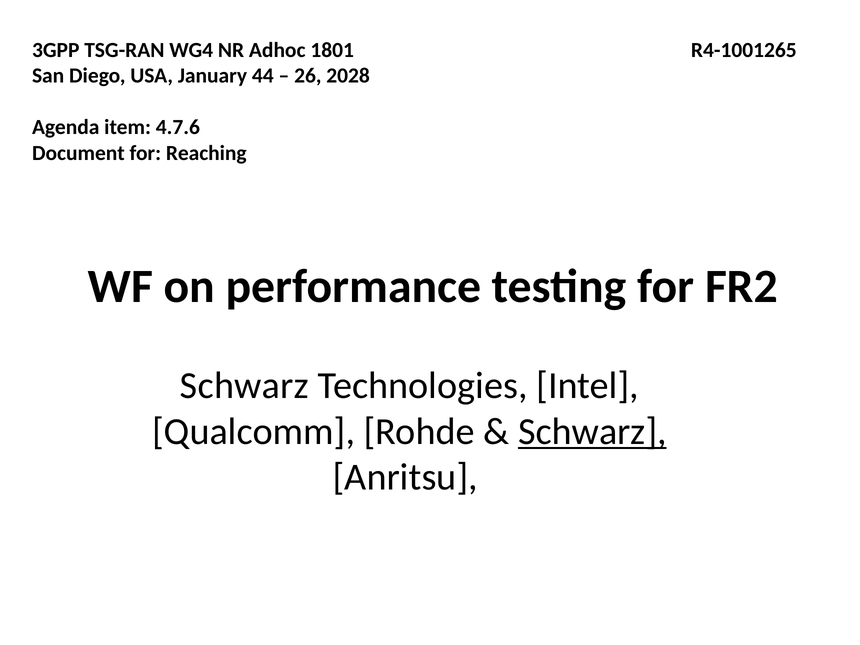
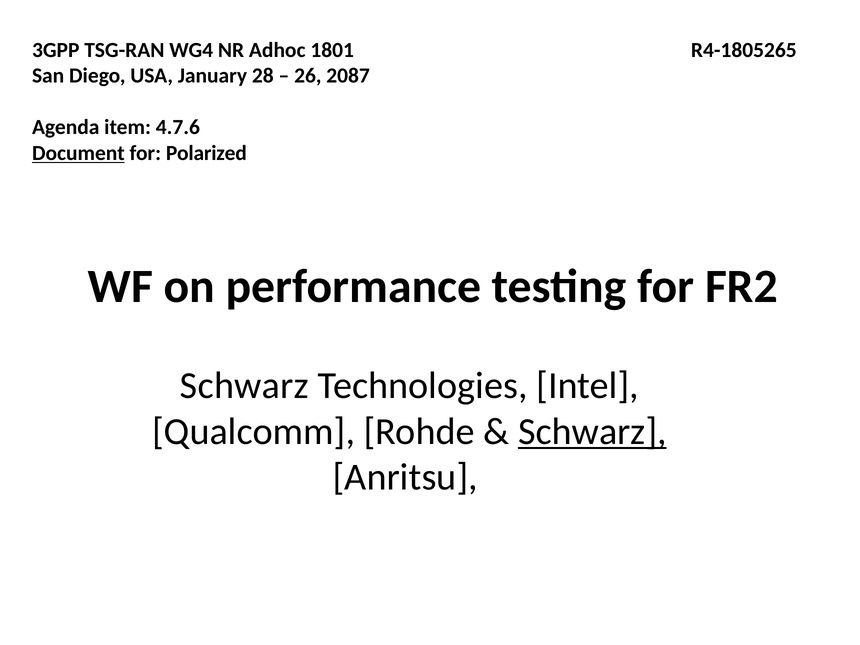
R4-1001265: R4-1001265 -> R4-1805265
44: 44 -> 28
2028: 2028 -> 2087
Document underline: none -> present
Reaching: Reaching -> Polarized
